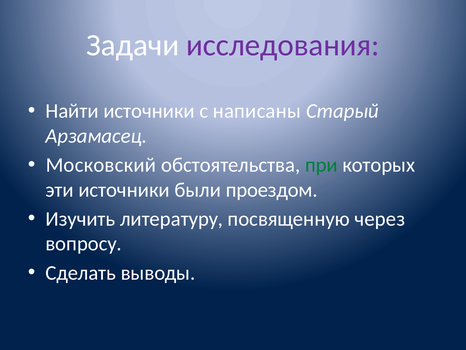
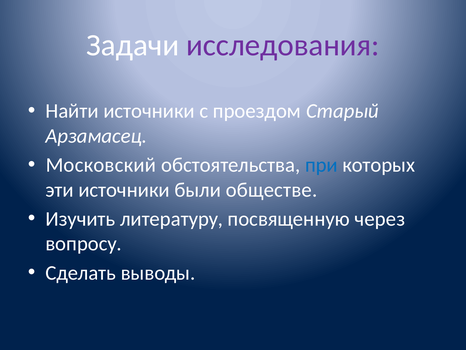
написаны: написаны -> проездом
при colour: green -> blue
проездом: проездом -> обществе
